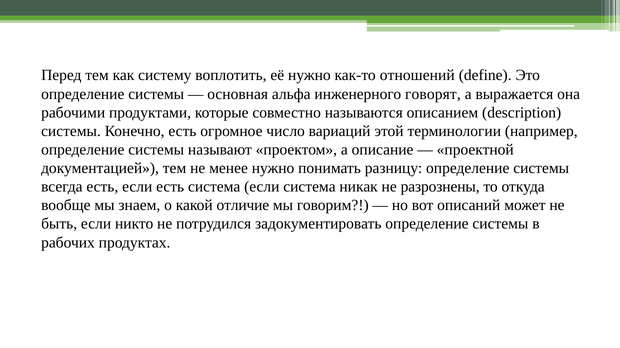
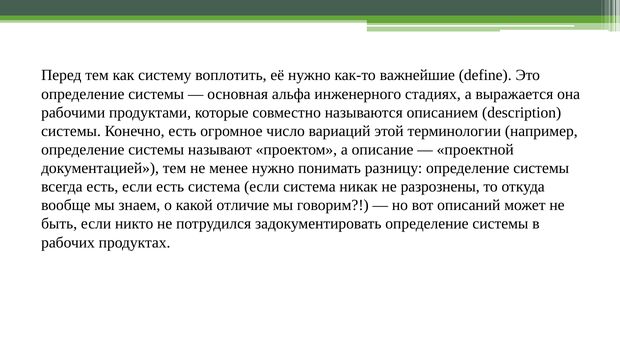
отношений: отношений -> важнейшие
говорят: говорят -> стадиях
